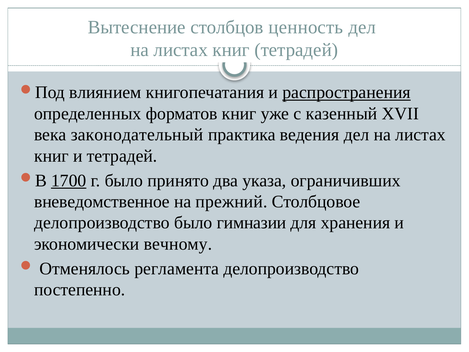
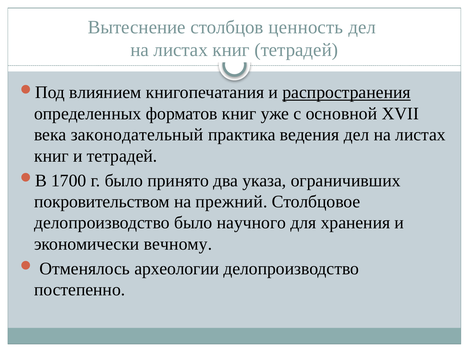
казенный: казенный -> основной
1700 underline: present -> none
вневедомственное: вневедомственное -> покровительством
гимназии: гимназии -> научного
регламента: регламента -> археологии
